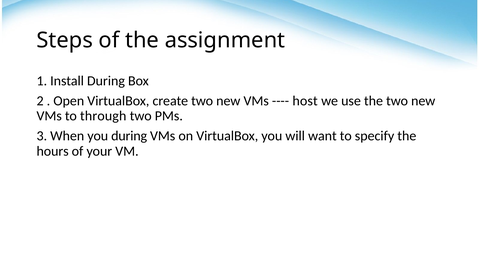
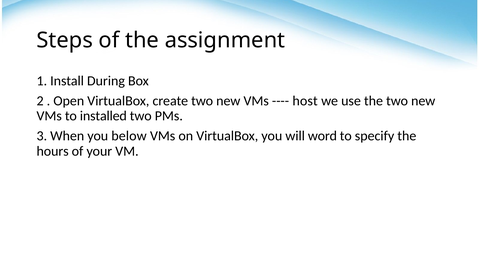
through: through -> installed
you during: during -> below
want: want -> word
